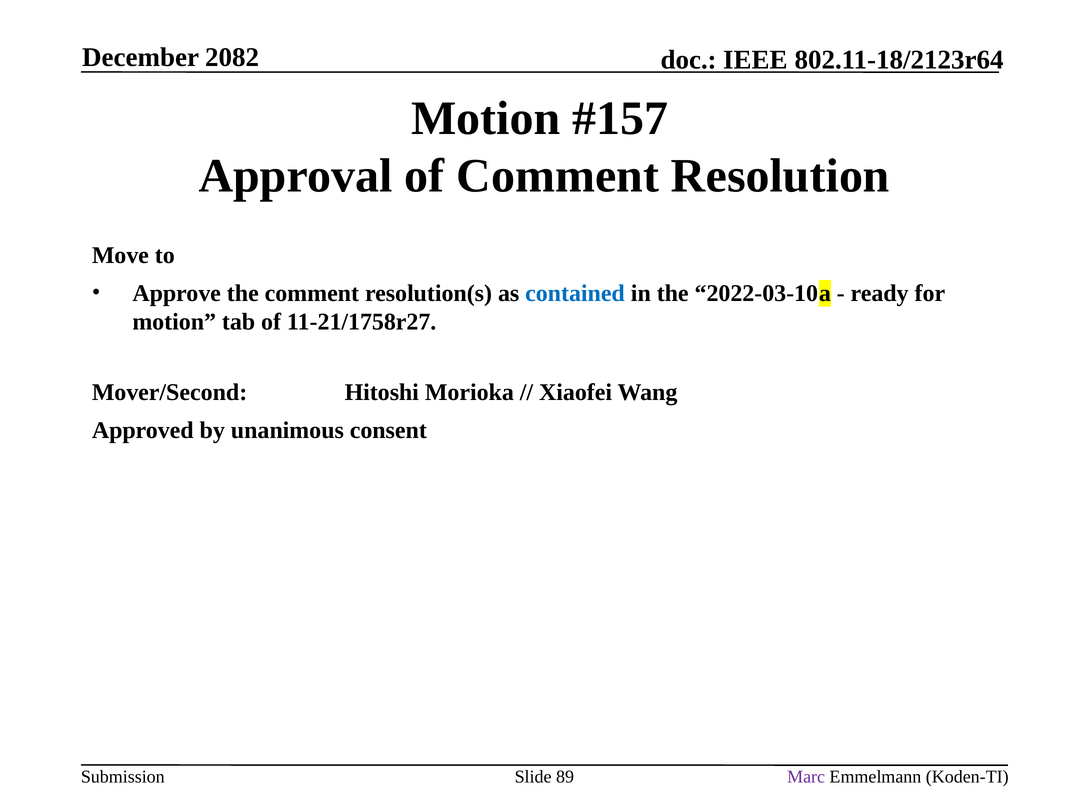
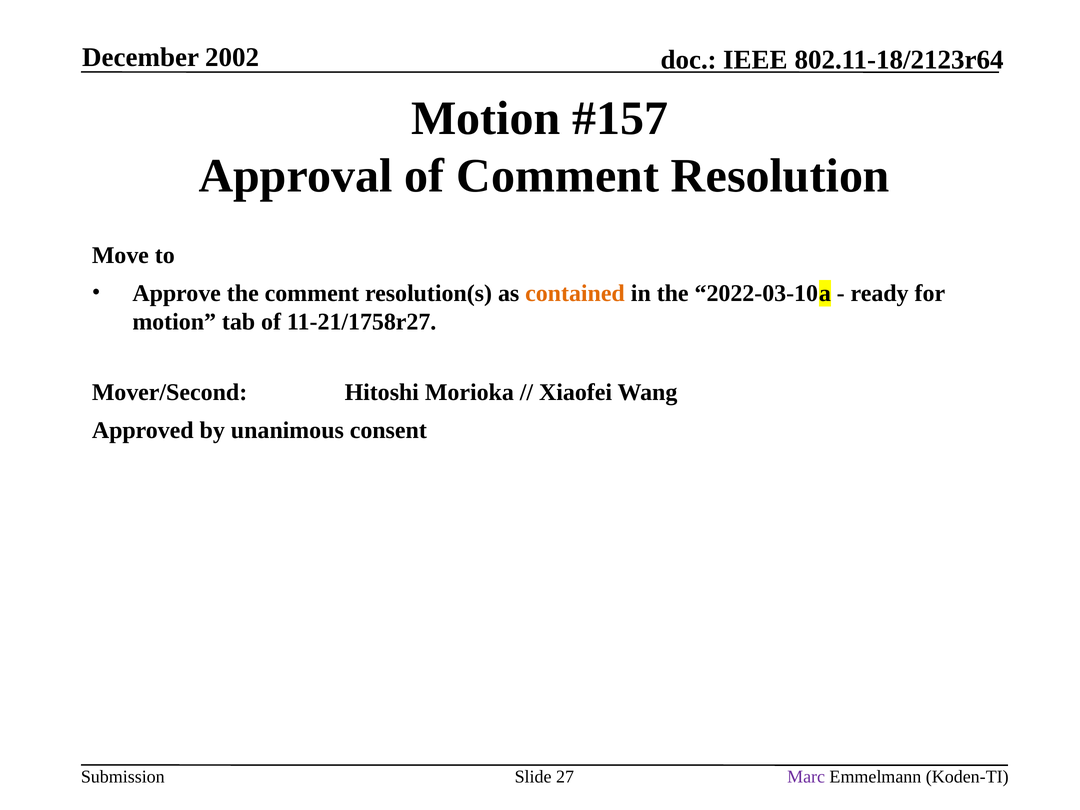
2082: 2082 -> 2002
contained colour: blue -> orange
89: 89 -> 27
